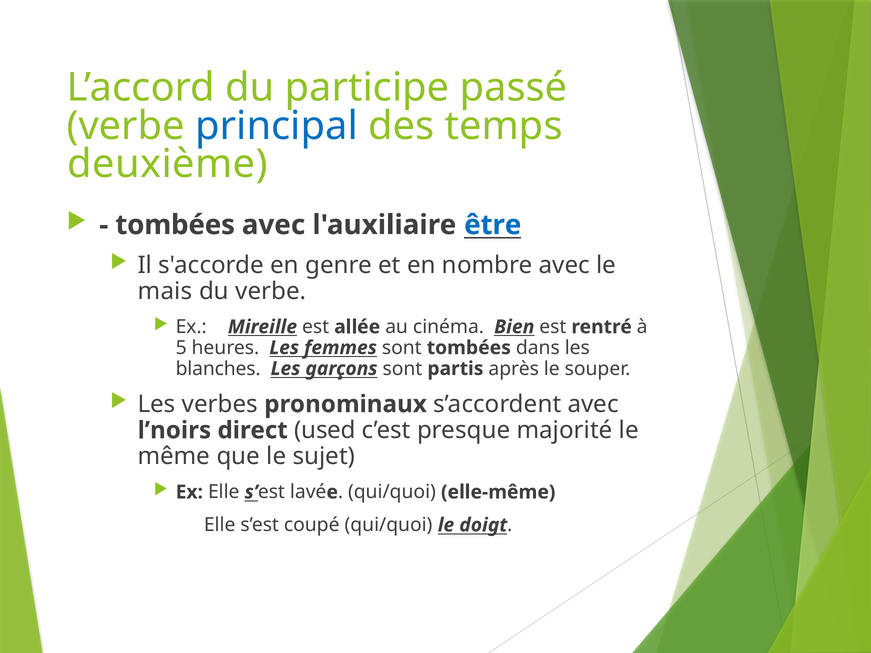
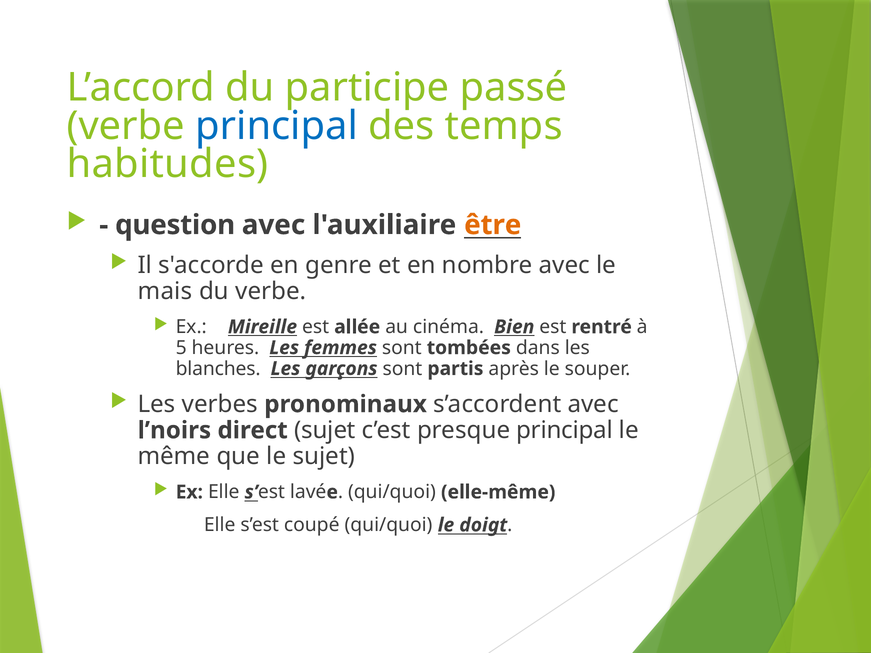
deuxième: deuxième -> habitudes
tombées at (175, 225): tombées -> question
être colour: blue -> orange
direct used: used -> sujet
presque majorité: majorité -> principal
